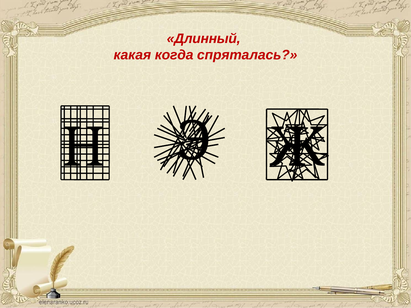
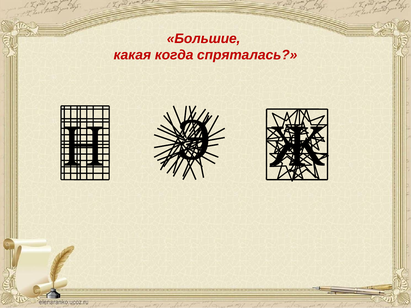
Длинный: Длинный -> Большие
